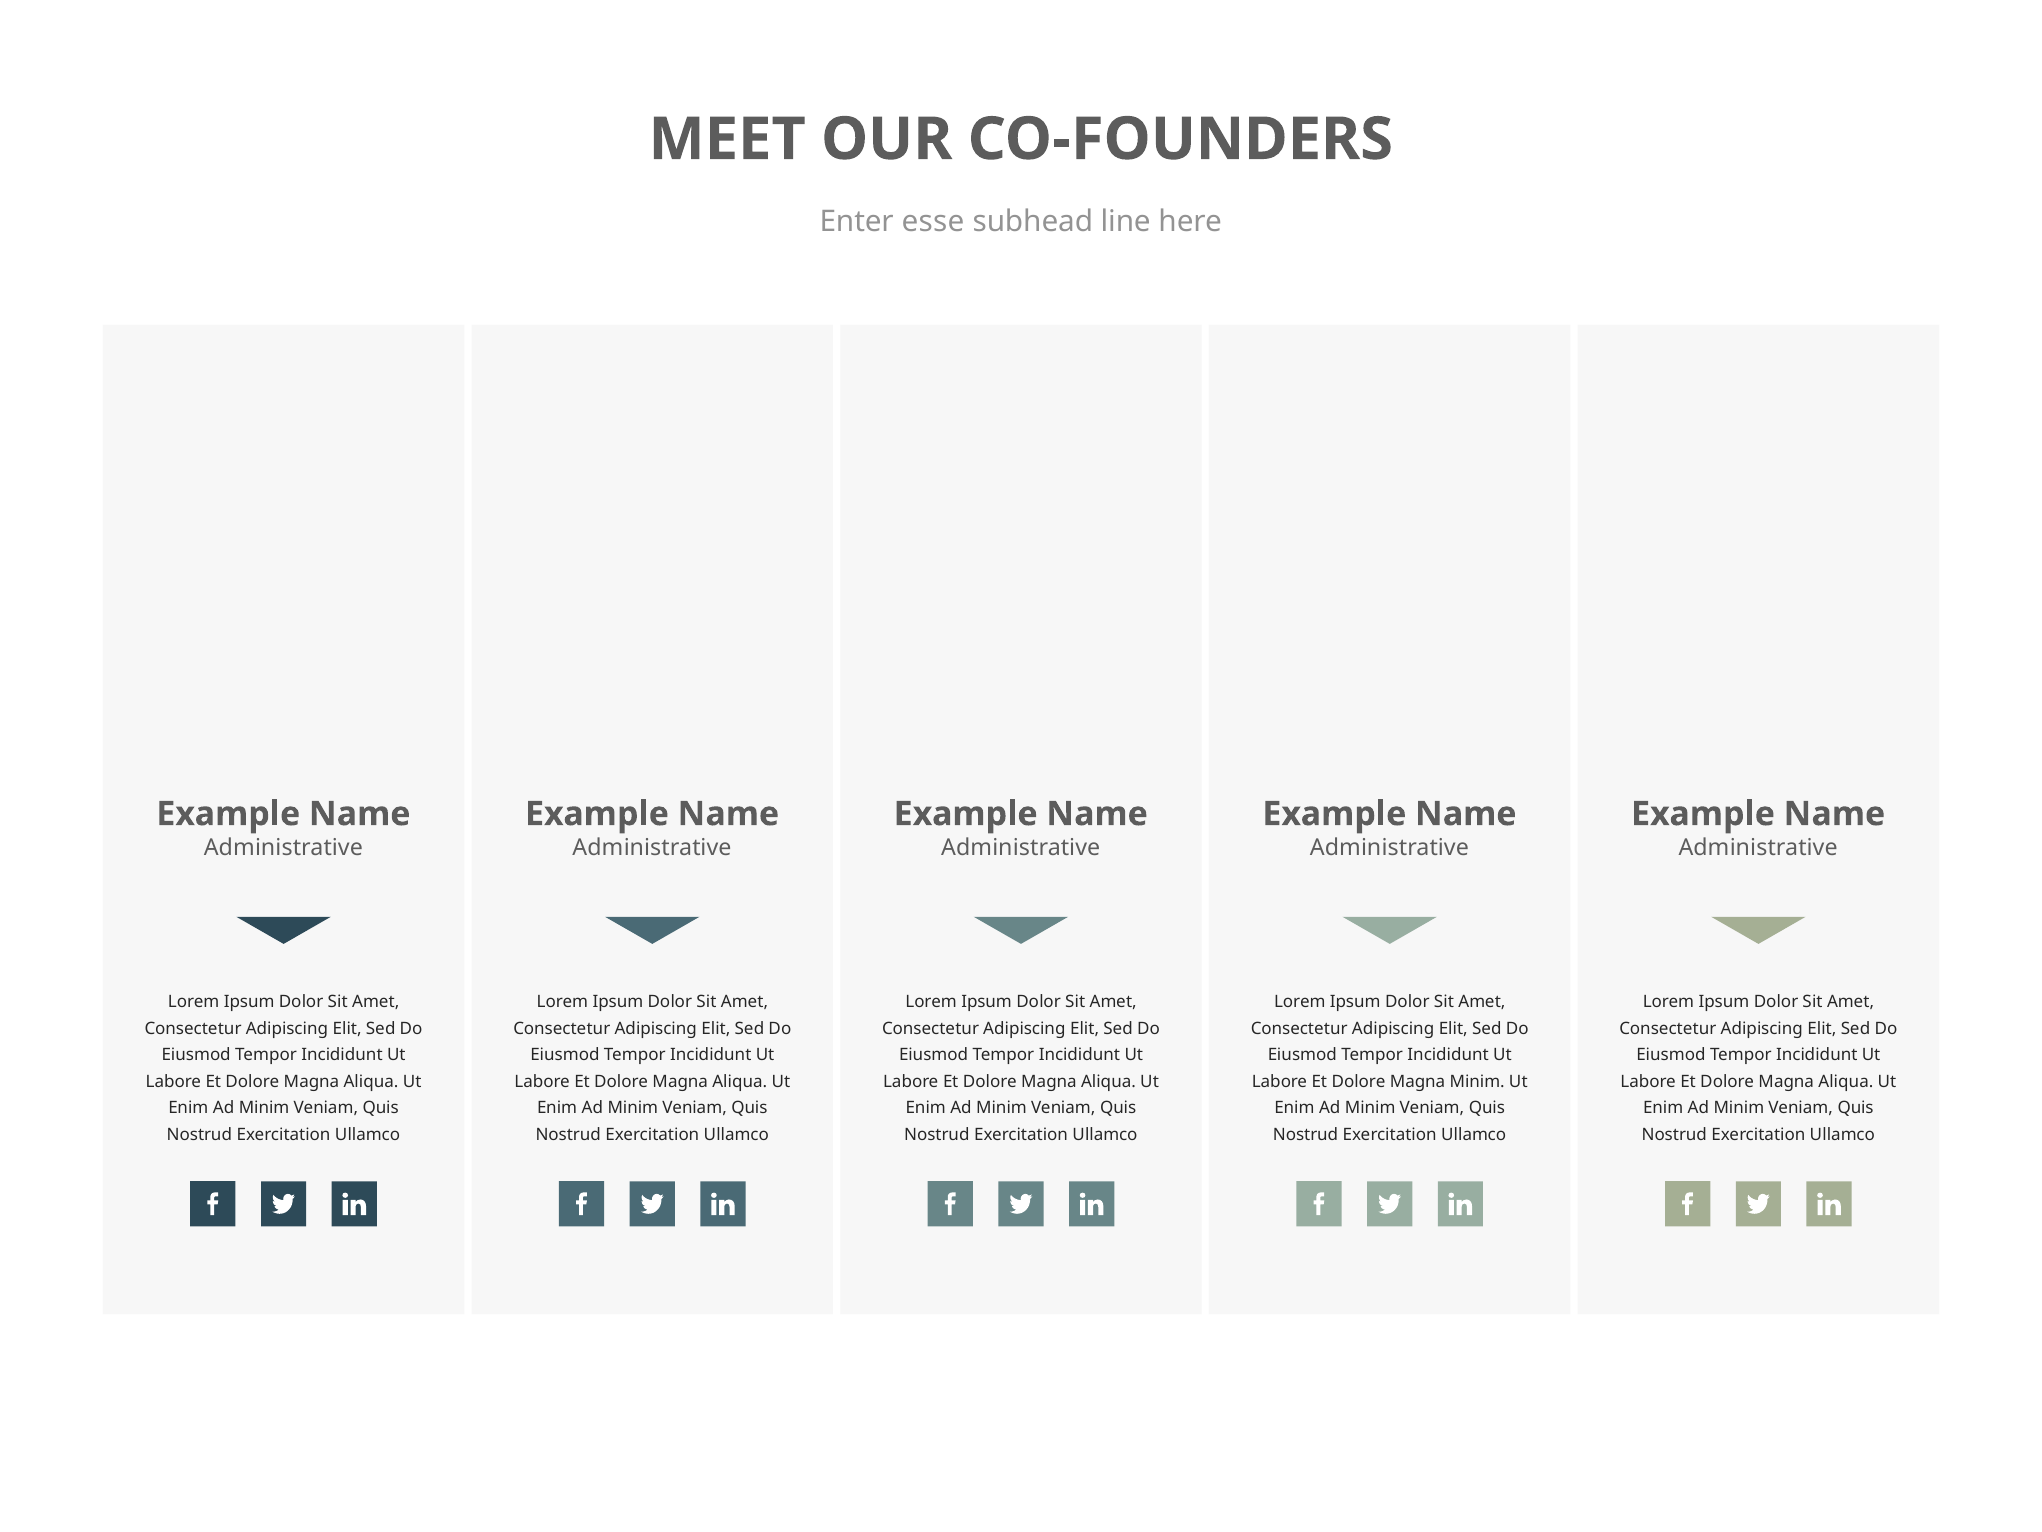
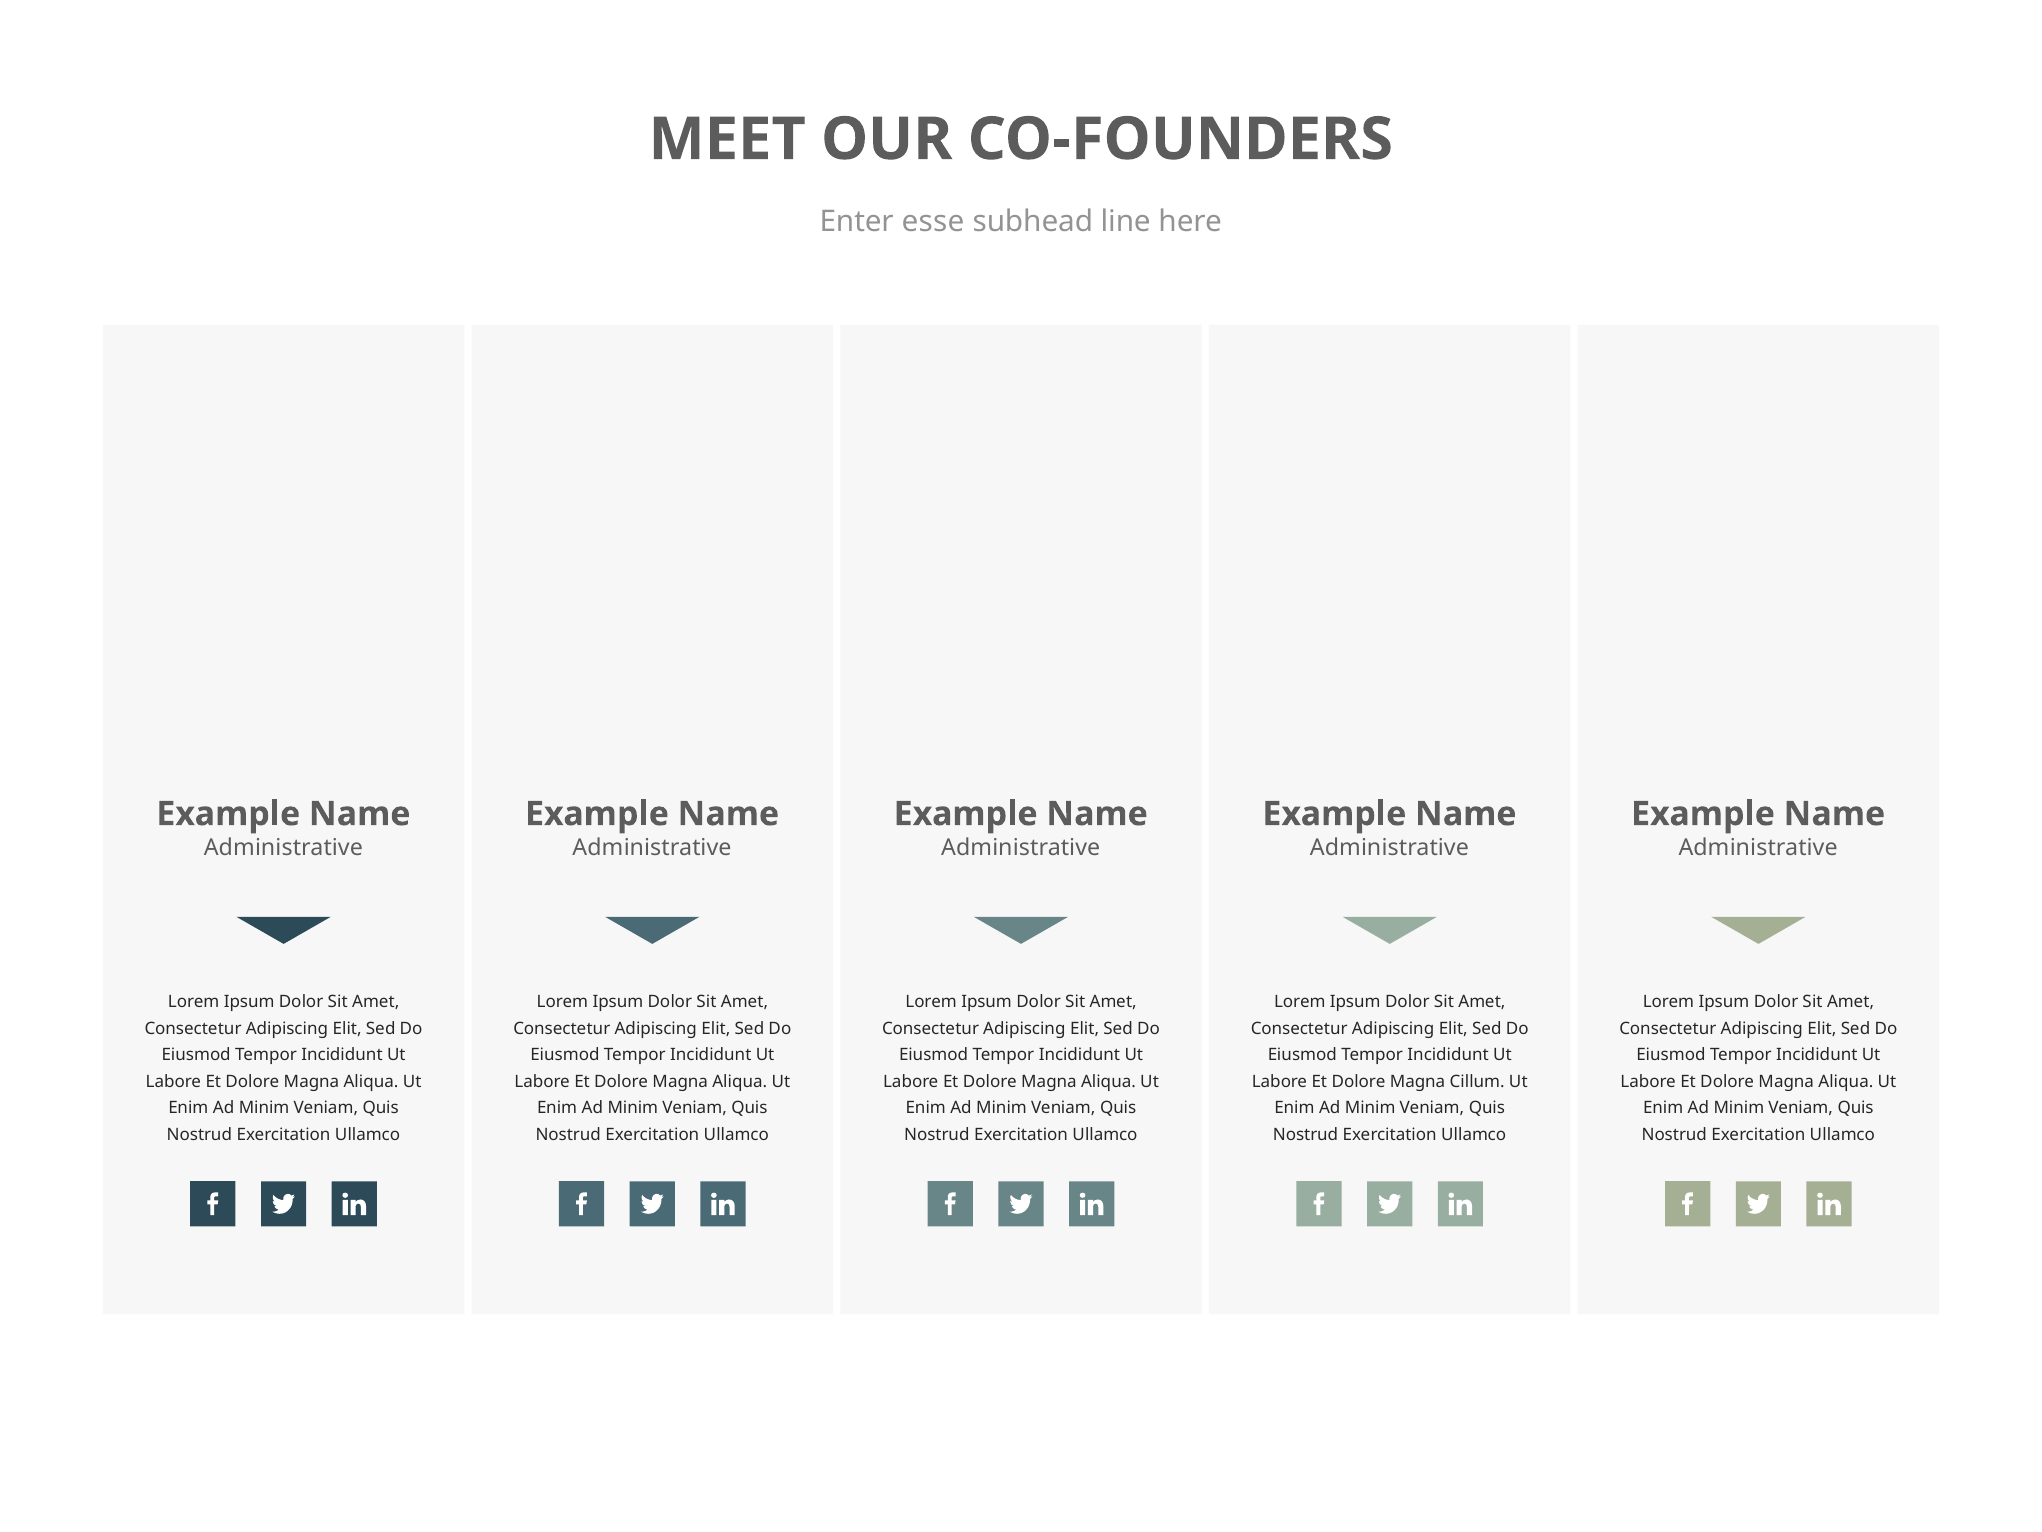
Magna Minim: Minim -> Cillum
